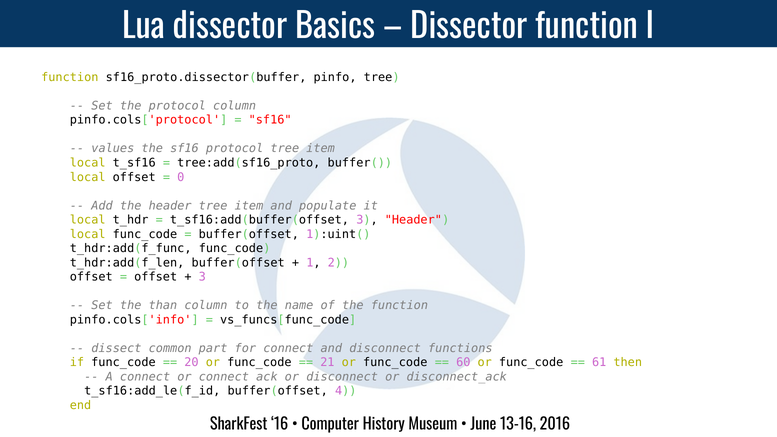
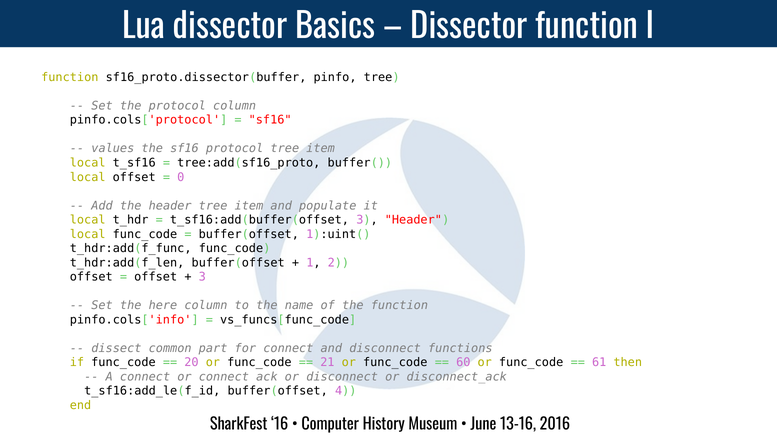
than: than -> here
